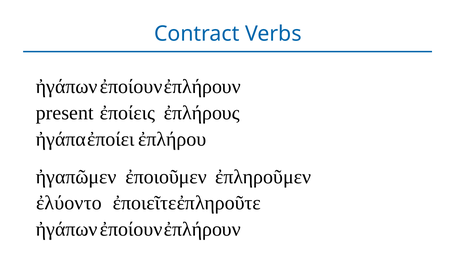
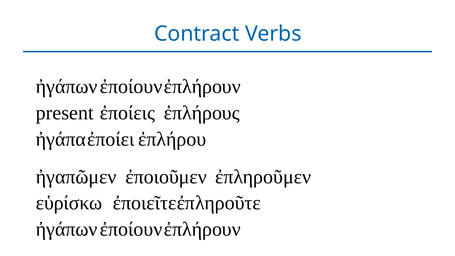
ἐλύοντο: ἐλύοντο -> εὑρίσκω
